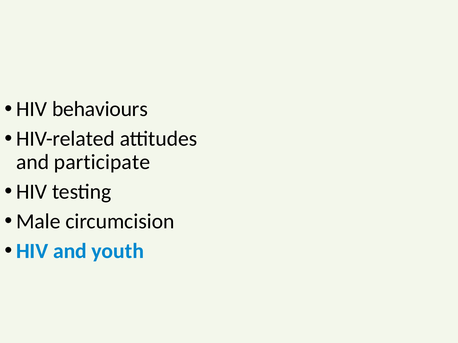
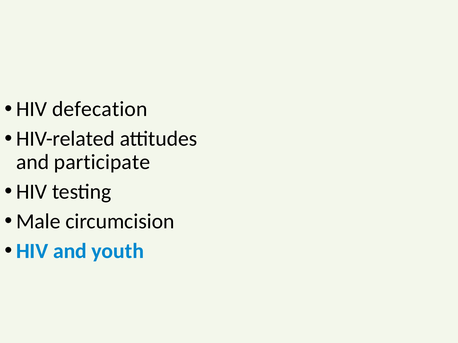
behaviours: behaviours -> defecation
